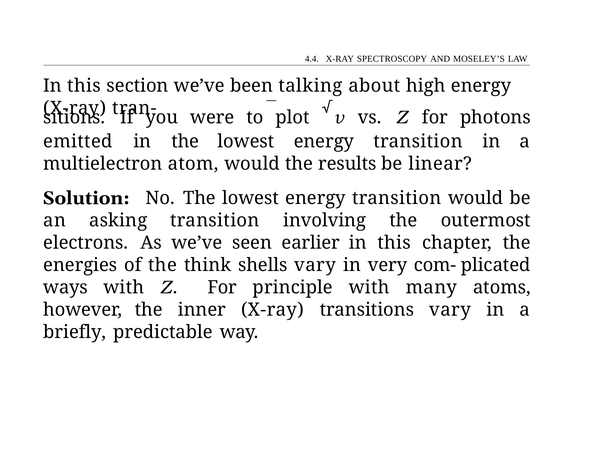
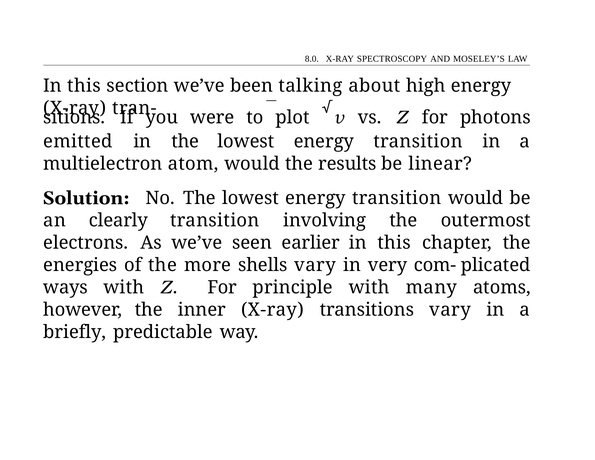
4.4: 4.4 -> 8.0
asking: asking -> clearly
think: think -> more
